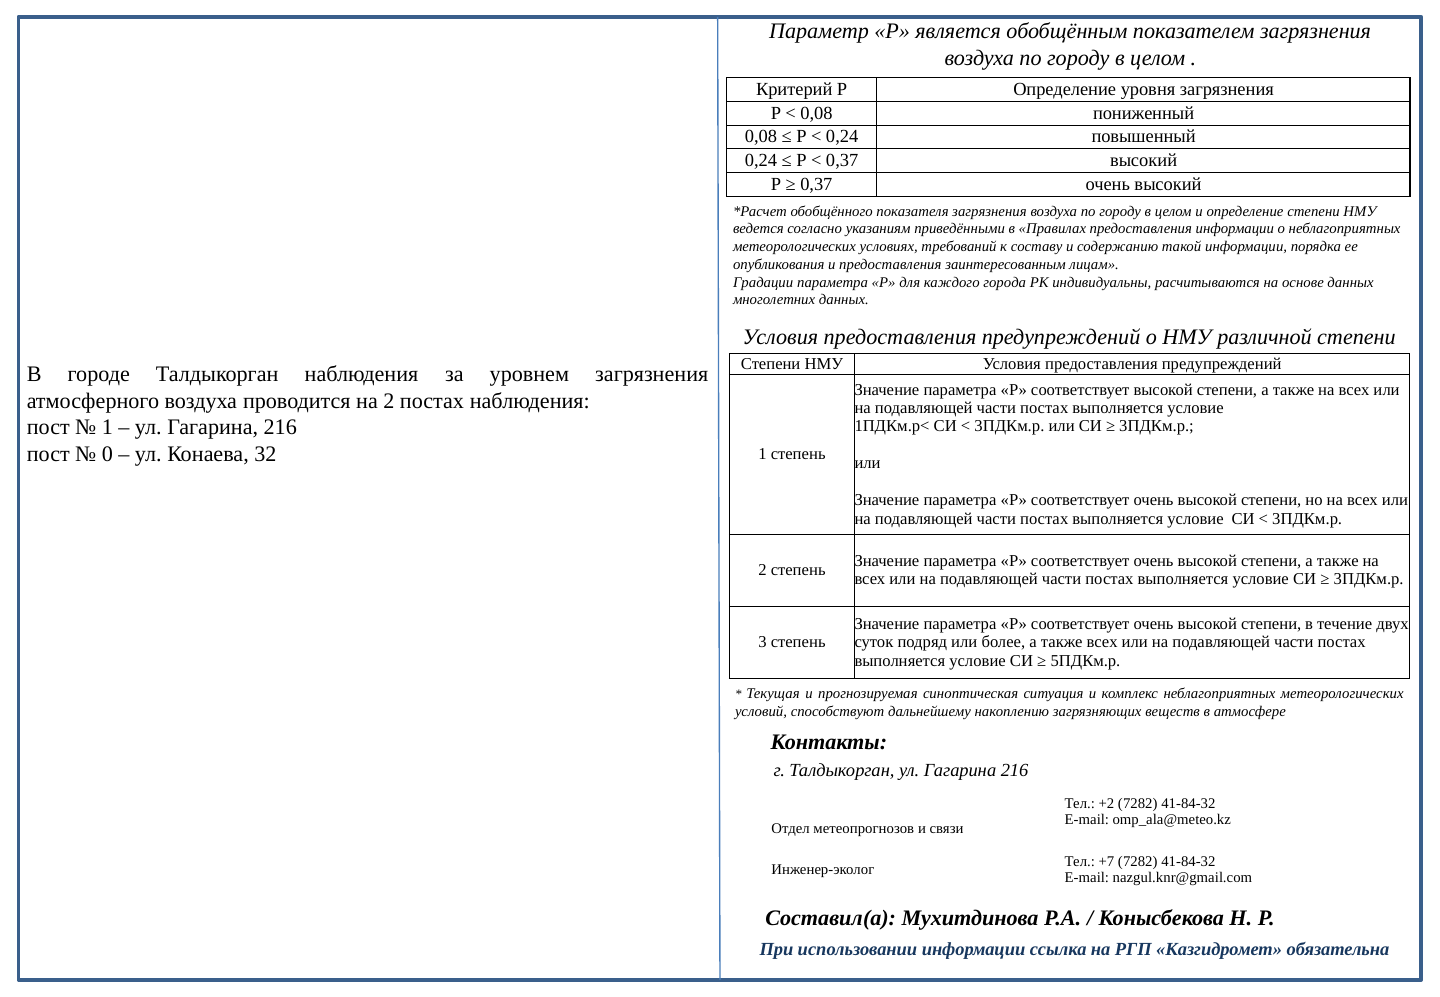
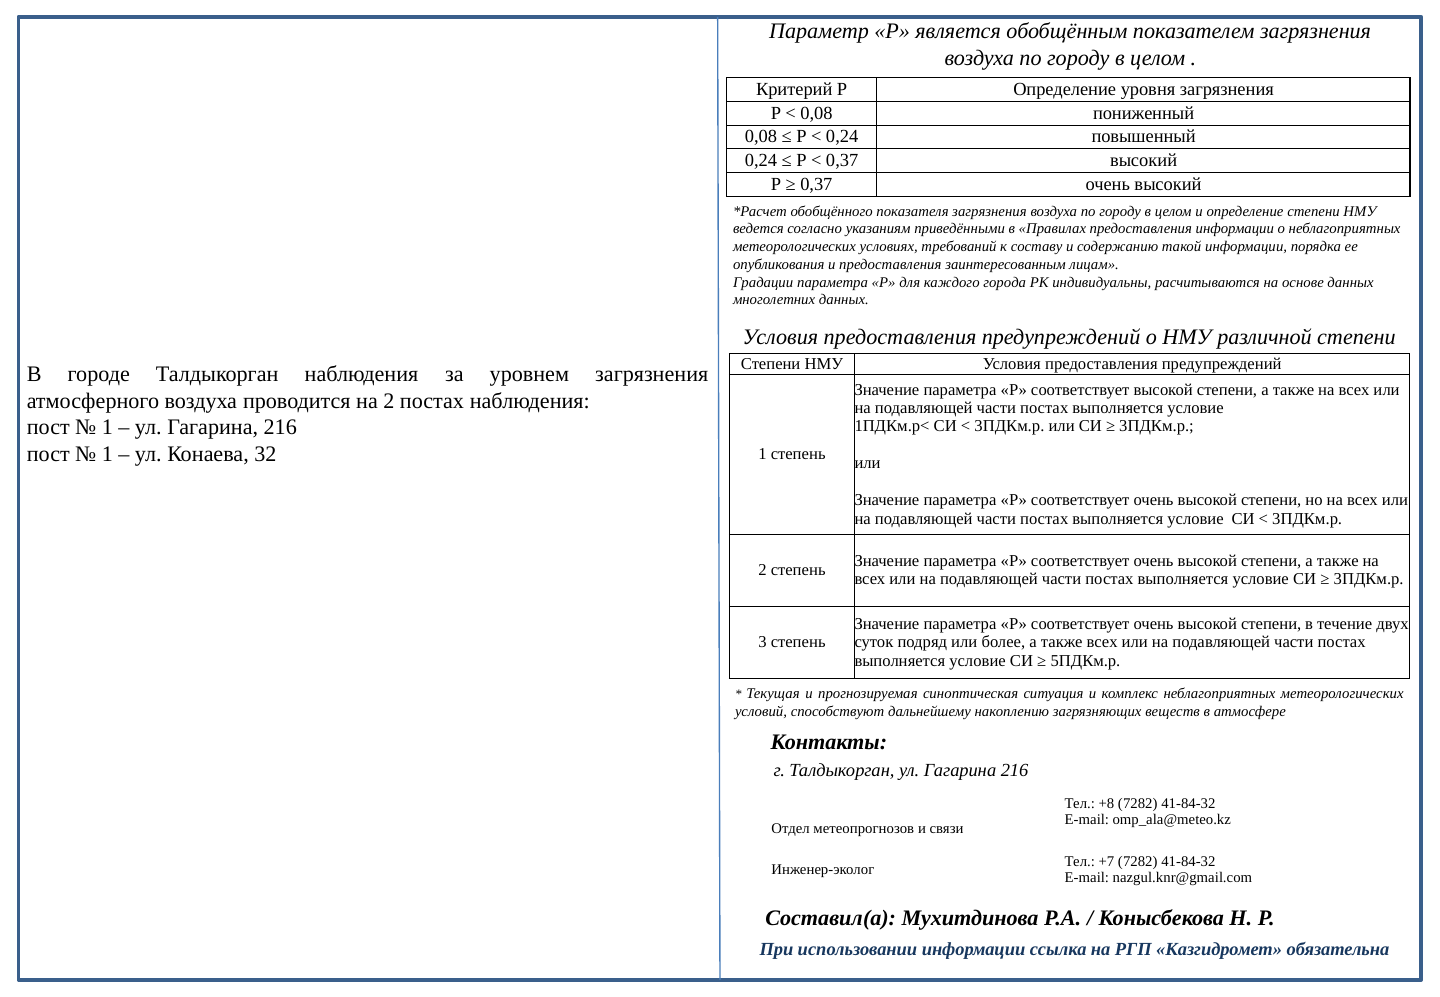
0 at (107, 454): 0 -> 1
+2: +2 -> +8
